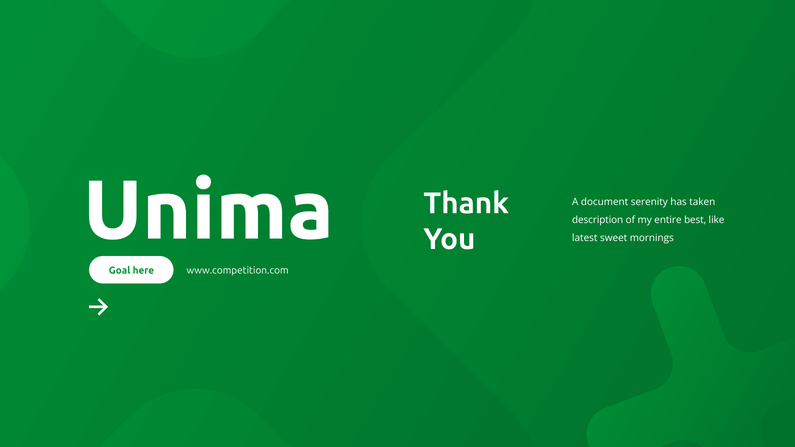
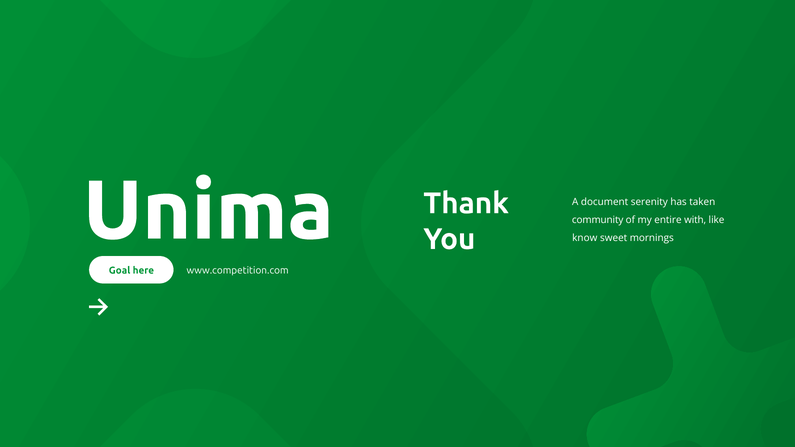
description: description -> community
best: best -> with
latest: latest -> know
